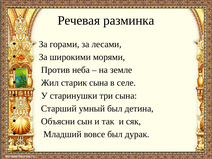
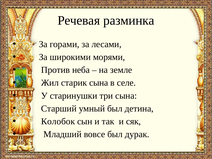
Объясни: Объясни -> Колобок
